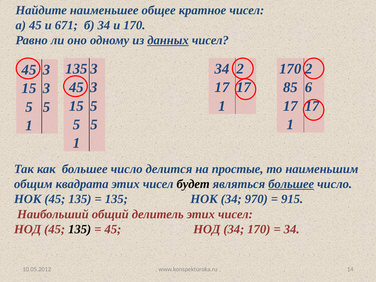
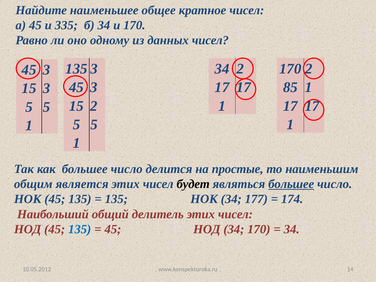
671: 671 -> 335
данных underline: present -> none
85 6: 6 -> 1
15 5: 5 -> 2
квадрата: квадрата -> является
970: 970 -> 177
915: 915 -> 174
135 at (80, 229) colour: black -> blue
